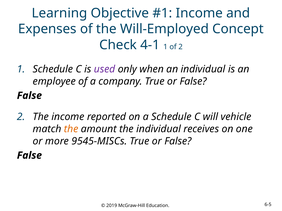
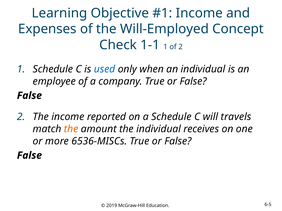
4-1: 4-1 -> 1-1
used colour: purple -> blue
vehicle: vehicle -> travels
9545-MISCs: 9545-MISCs -> 6536-MISCs
